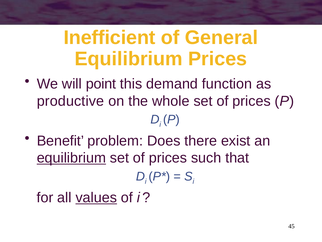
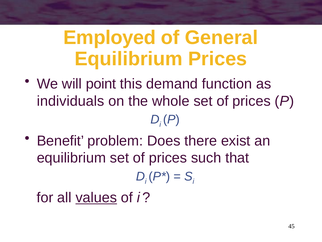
Inefficient: Inefficient -> Employed
productive: productive -> individuals
equilibrium at (71, 158) underline: present -> none
